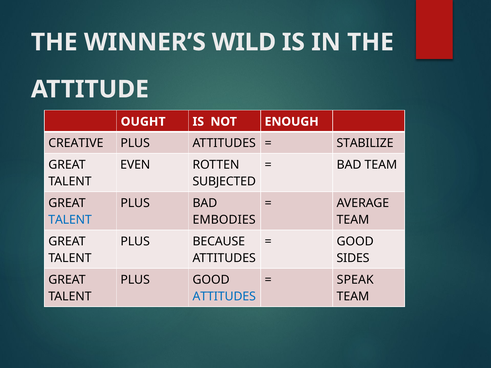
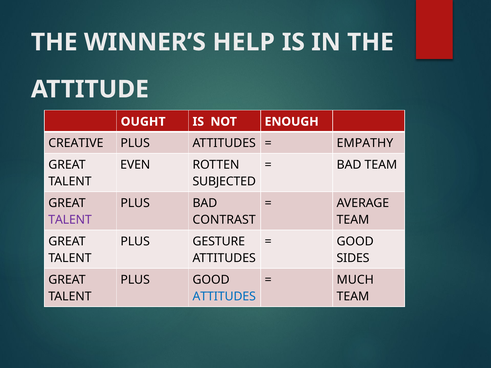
WILD: WILD -> HELP
STABILIZE: STABILIZE -> EMPATHY
TALENT at (70, 220) colour: blue -> purple
EMBODIES: EMBODIES -> CONTRAST
BECAUSE: BECAUSE -> GESTURE
SPEAK: SPEAK -> MUCH
